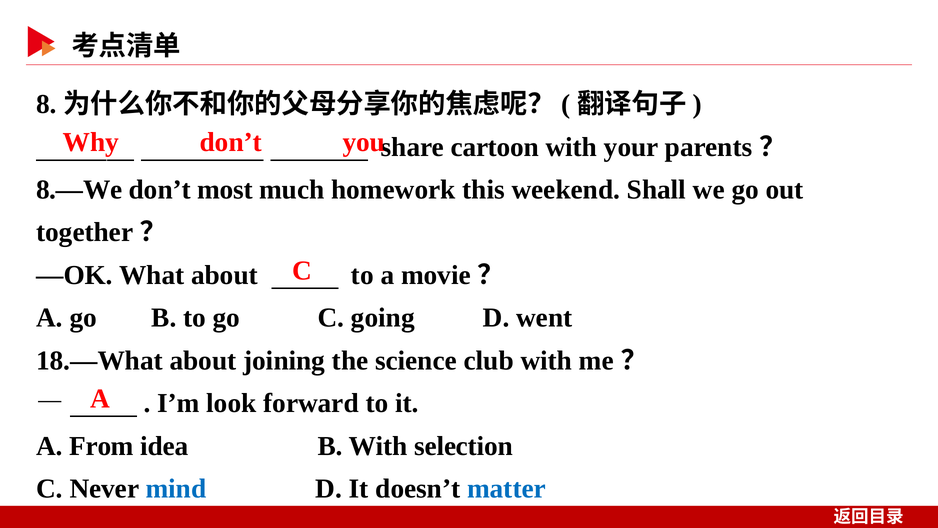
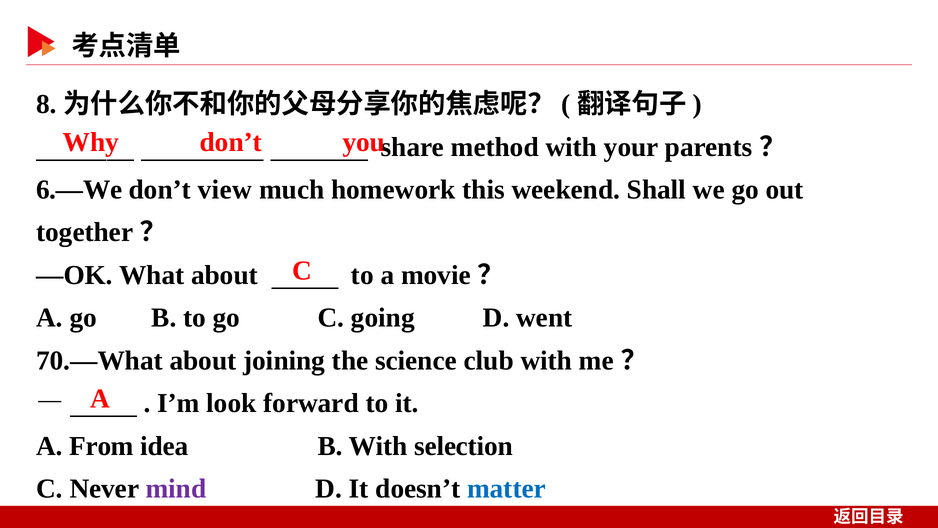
cartoon: cartoon -> method
8.—We: 8.—We -> 6.—We
most: most -> view
18.—What: 18.—What -> 70.—What
mind colour: blue -> purple
